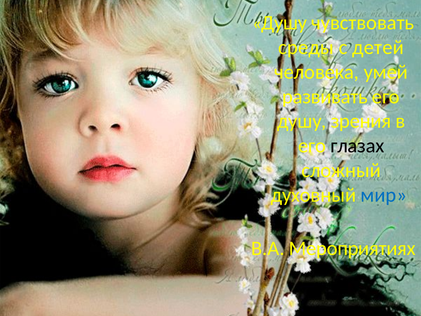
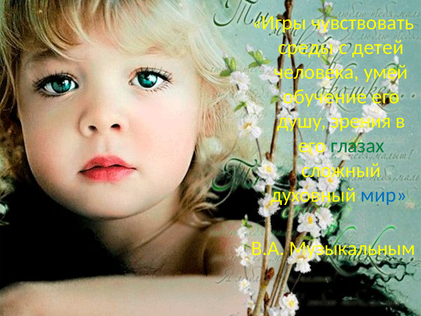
Душу at (284, 23): Душу -> Игры
развивать: развивать -> обучение
глазах colour: black -> green
Мероприятиях: Мероприятиях -> Музыкальным
